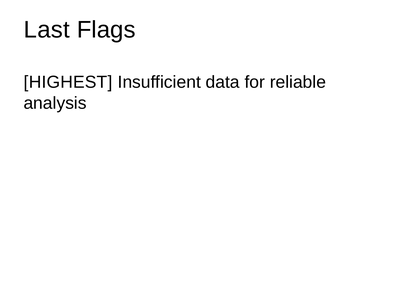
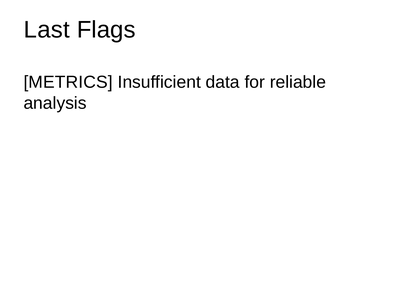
HIGHEST: HIGHEST -> METRICS
